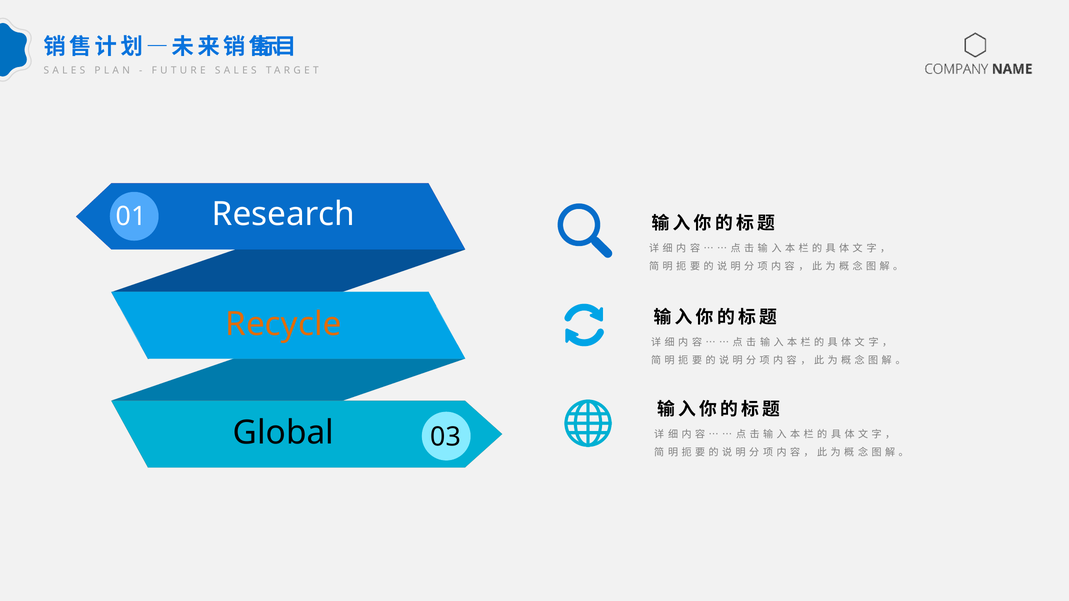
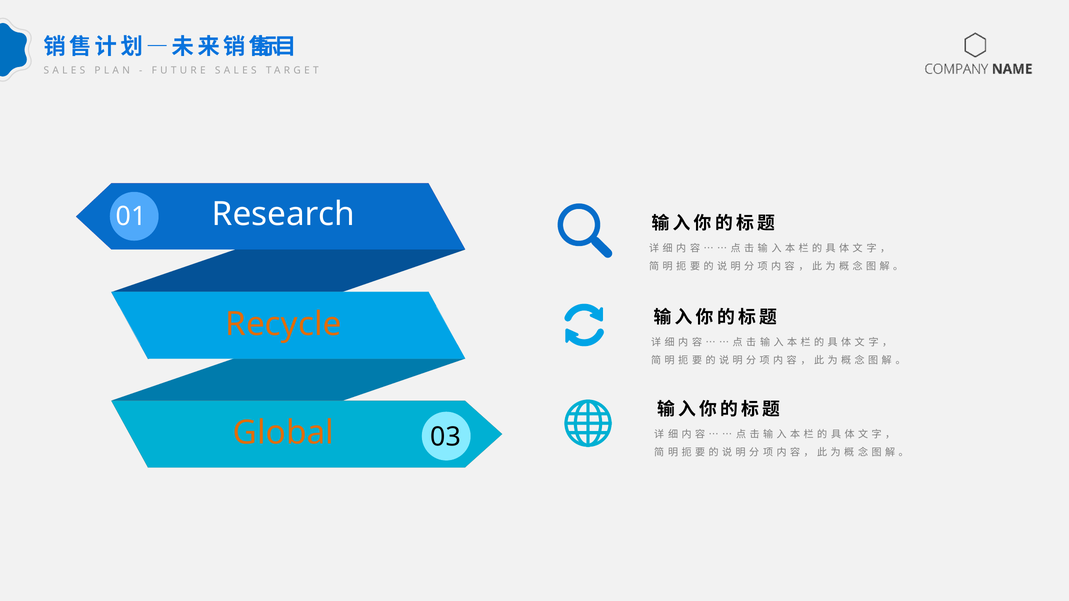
Global colour: black -> orange
